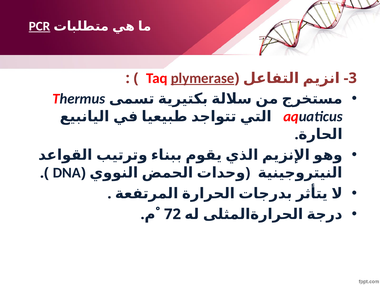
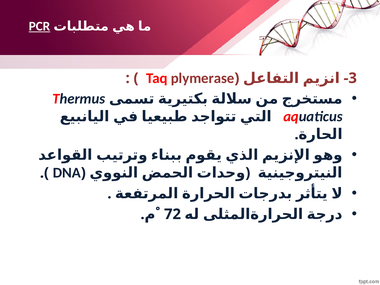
plymerase underline: present -> none
